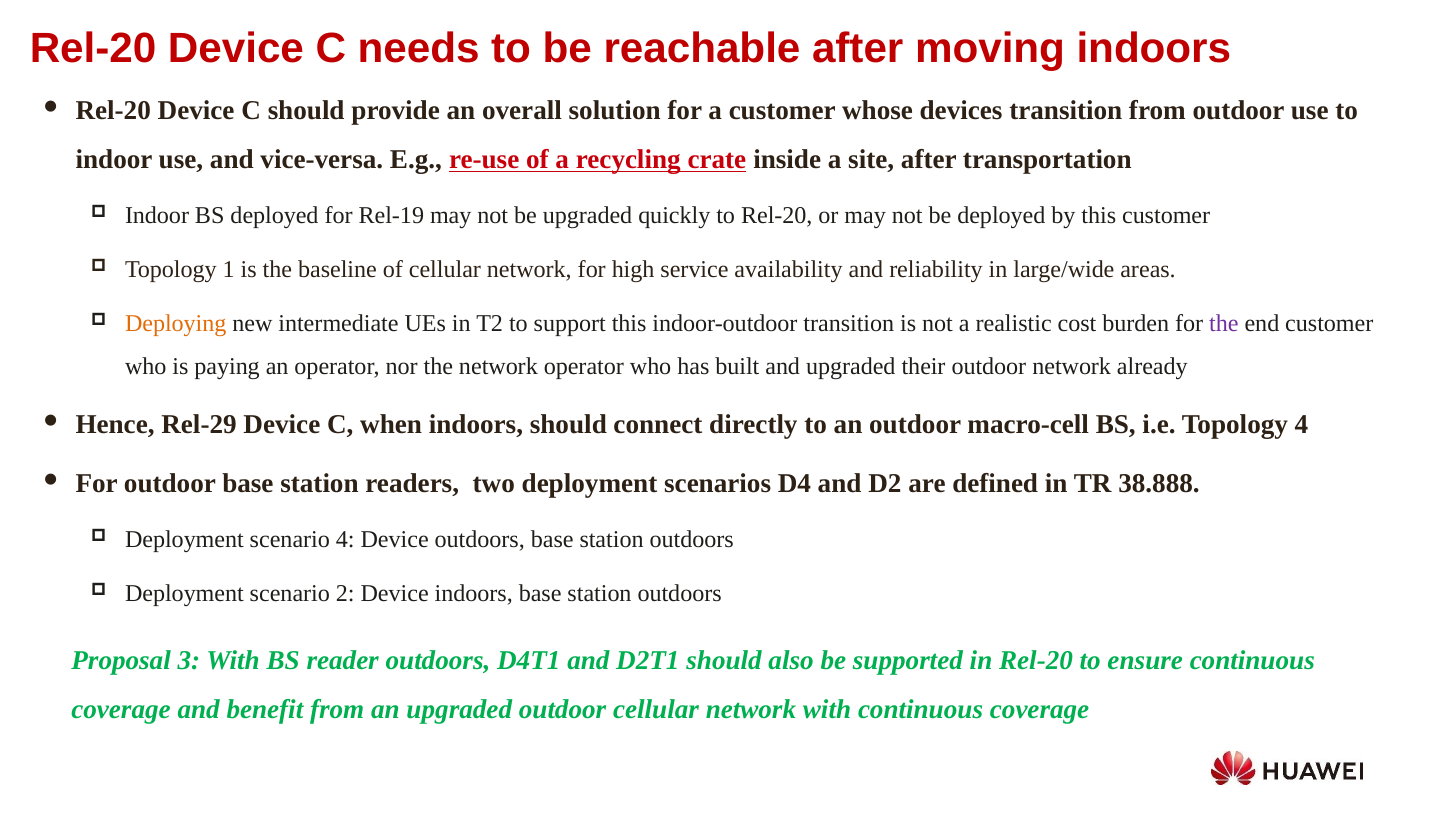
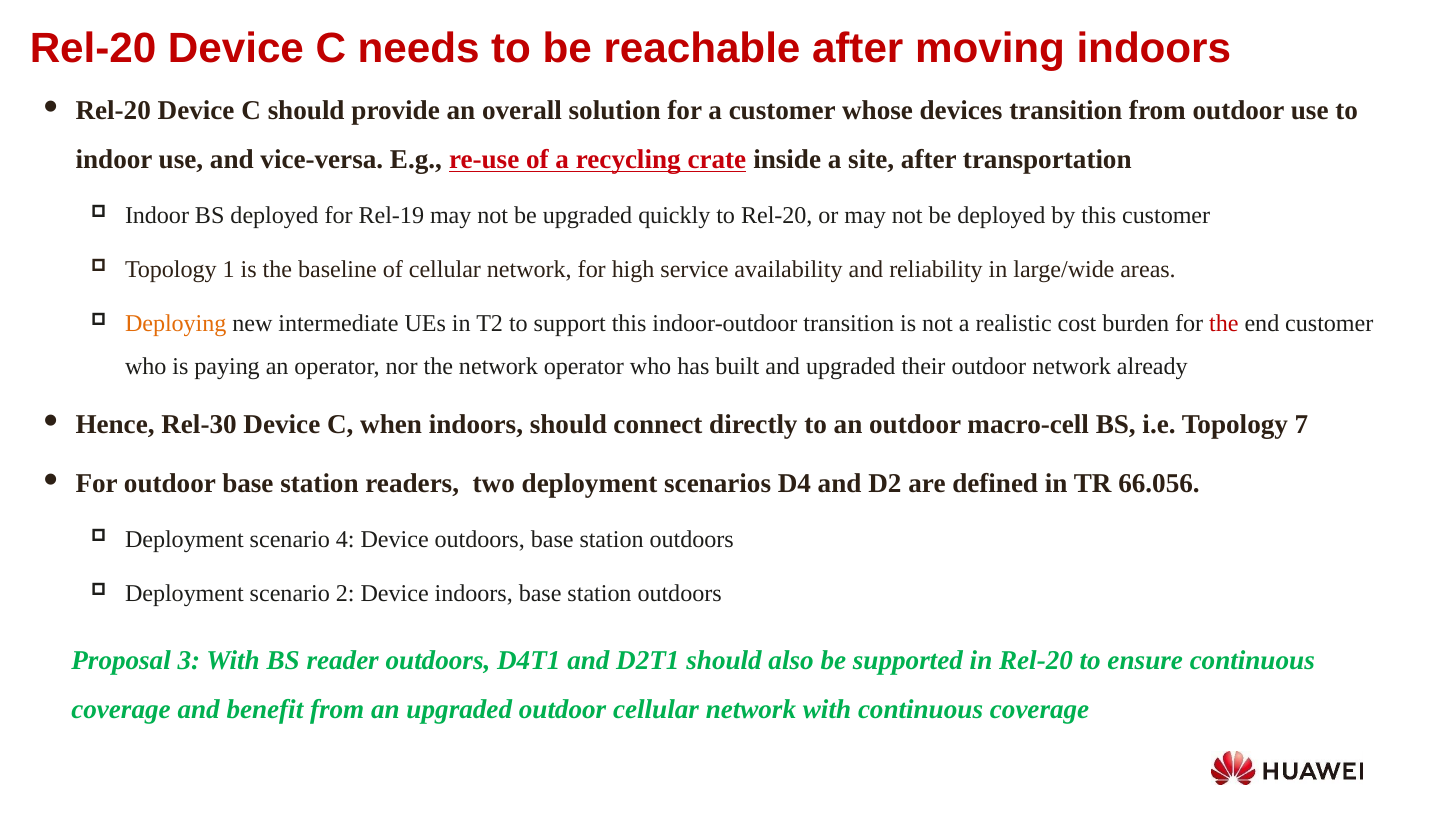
the at (1224, 323) colour: purple -> red
Rel-29: Rel-29 -> Rel-30
Topology 4: 4 -> 7
38.888: 38.888 -> 66.056
